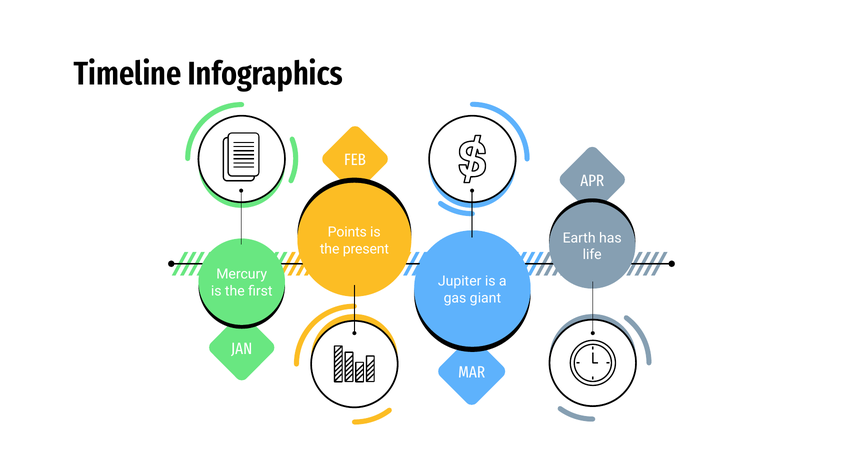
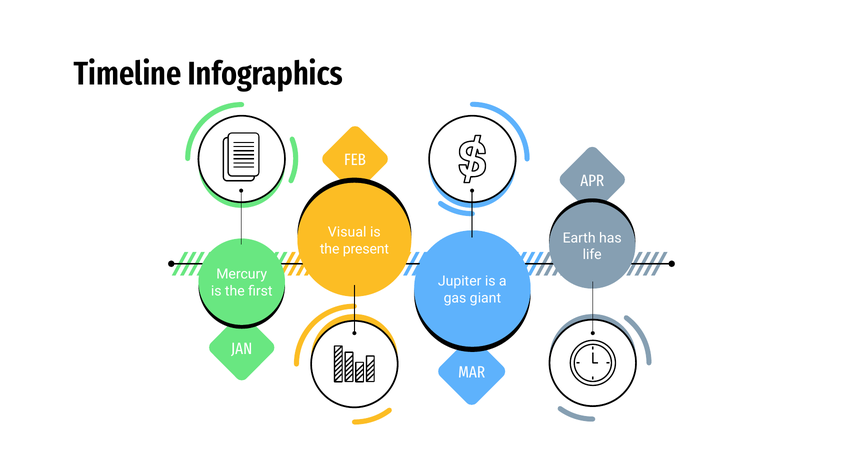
Points: Points -> Visual
